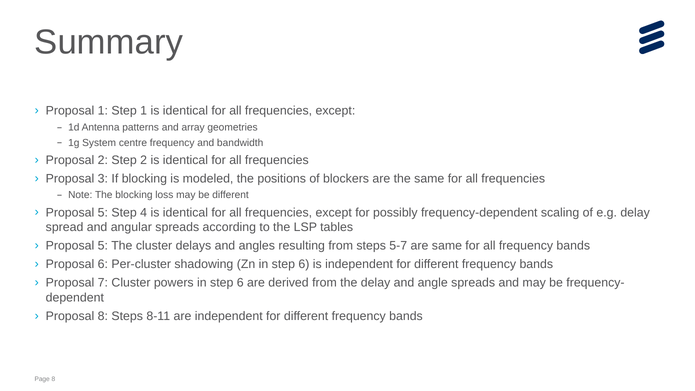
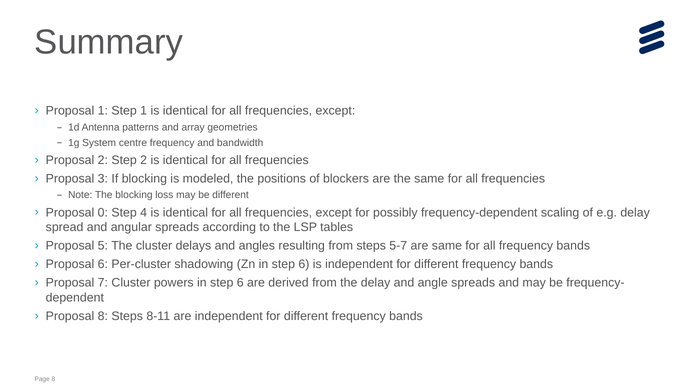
5 at (103, 212): 5 -> 0
